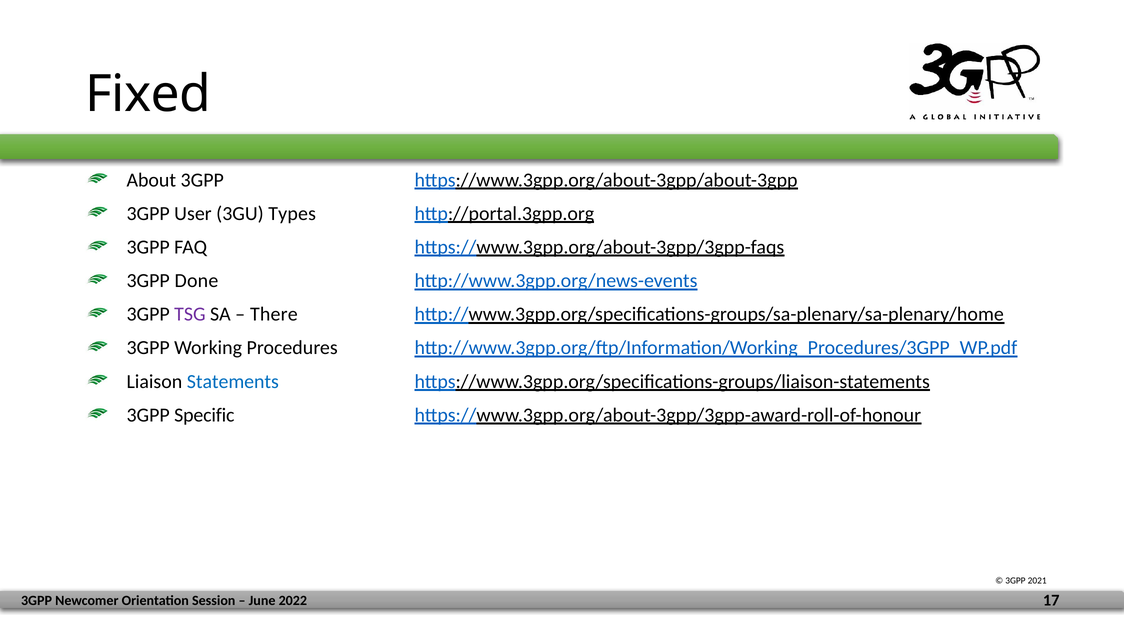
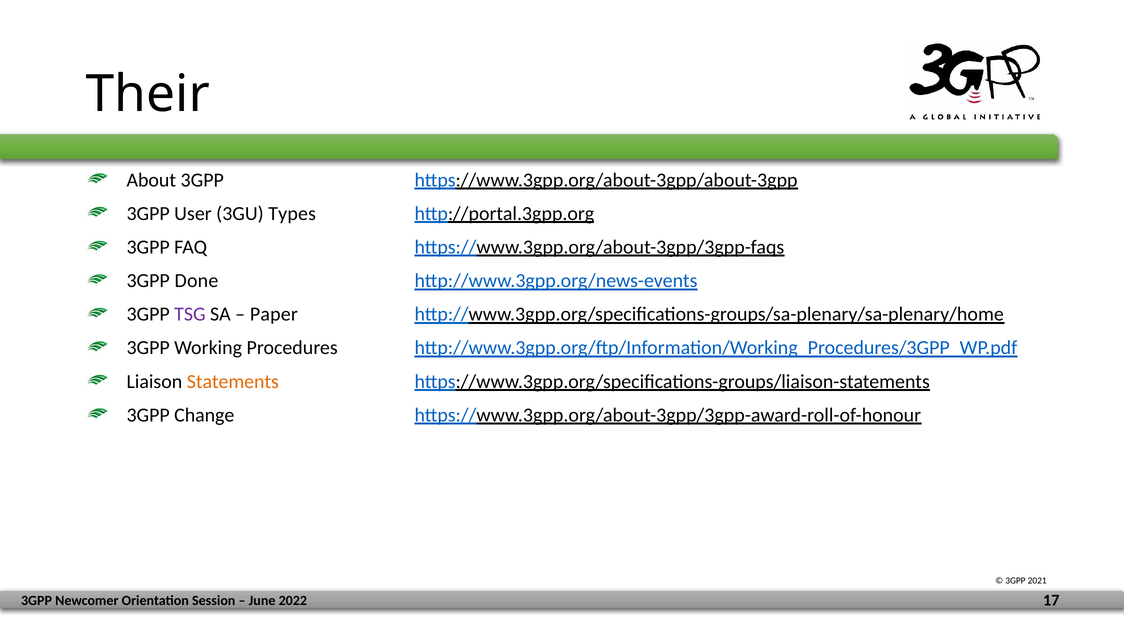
Fixed: Fixed -> Their
There: There -> Paper
Statements colour: blue -> orange
Specific: Specific -> Change
